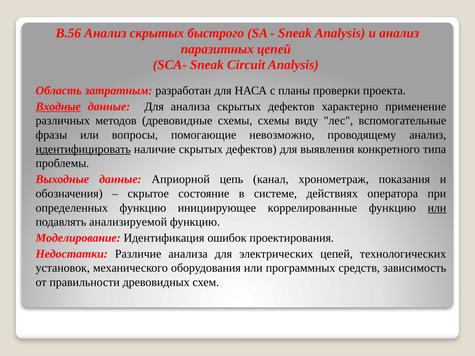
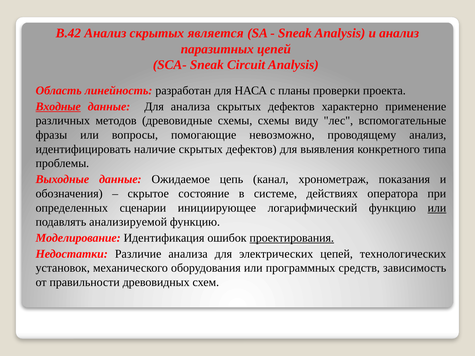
B.56: B.56 -> B.42
быстрого: быстрого -> является
затратным: затратным -> линейность
идентифицировать underline: present -> none
Априорной: Априорной -> Ожидаемое
определенных функцию: функцию -> сценарии
коррелированные: коррелированные -> логарифмический
проектирования underline: none -> present
